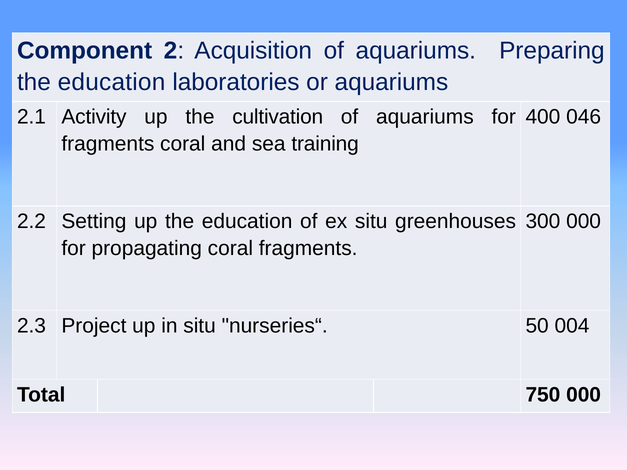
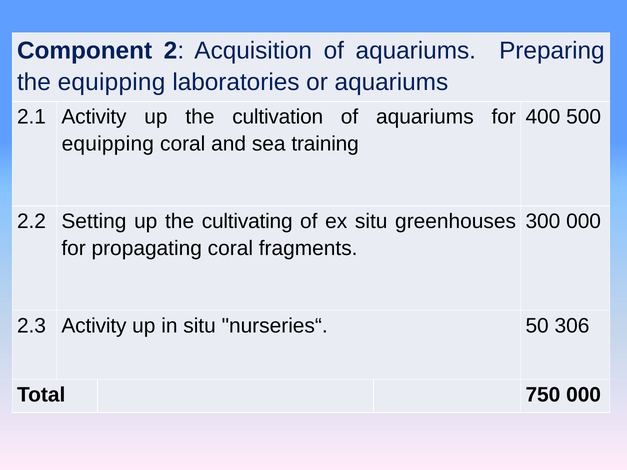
education at (111, 82): education -> equipping
046: 046 -> 500
fragments at (108, 144): fragments -> equipping
up the education: education -> cultivating
2.3 Project: Project -> Activity
004: 004 -> 306
